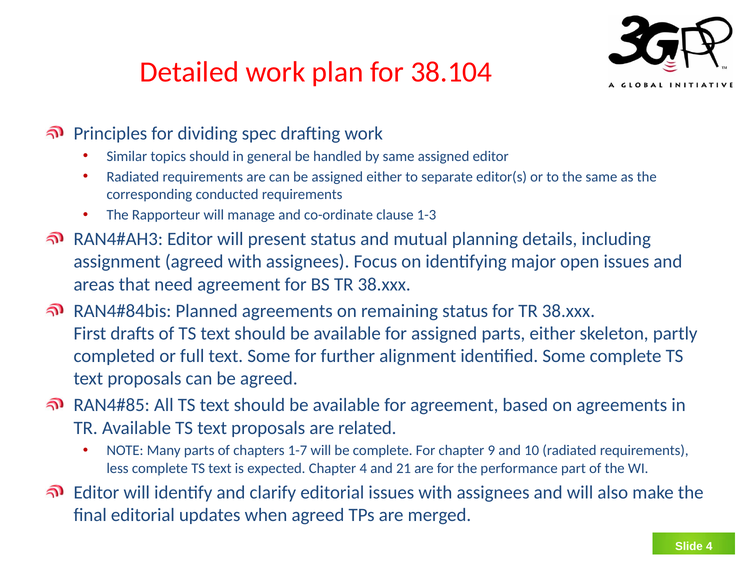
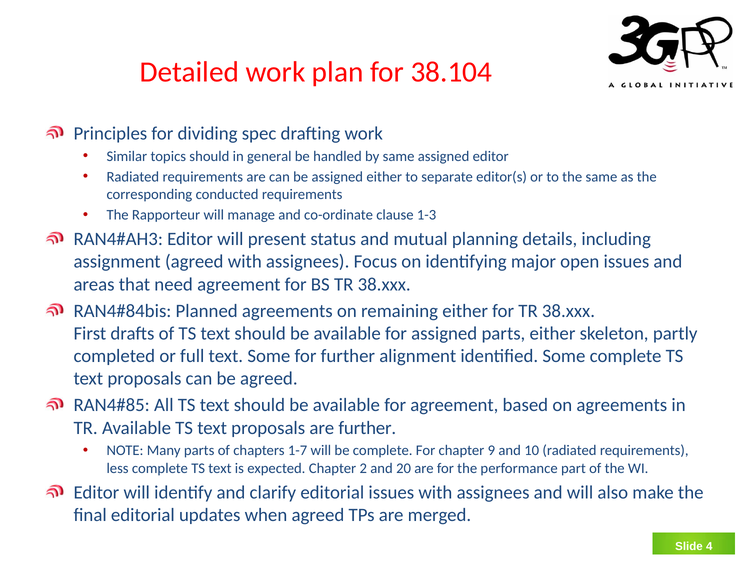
remaining status: status -> either
are related: related -> further
Chapter 4: 4 -> 2
21: 21 -> 20
